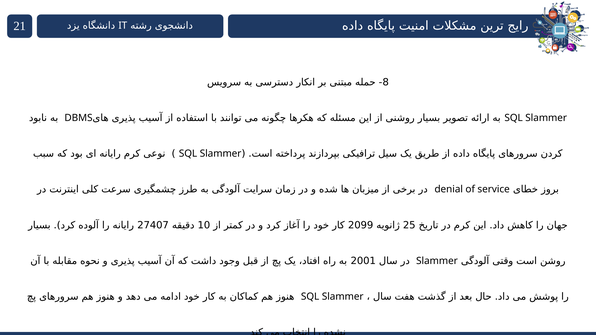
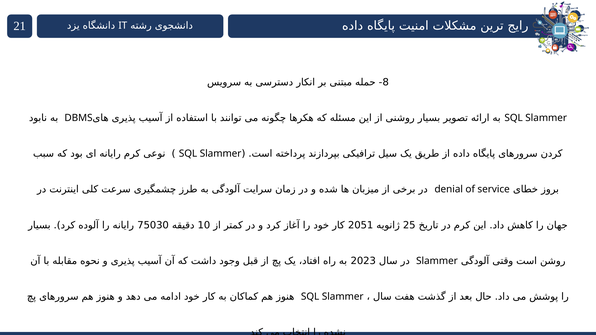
27407: 27407 -> 75030
2099: 2099 -> 2051
2001: 2001 -> 2023
